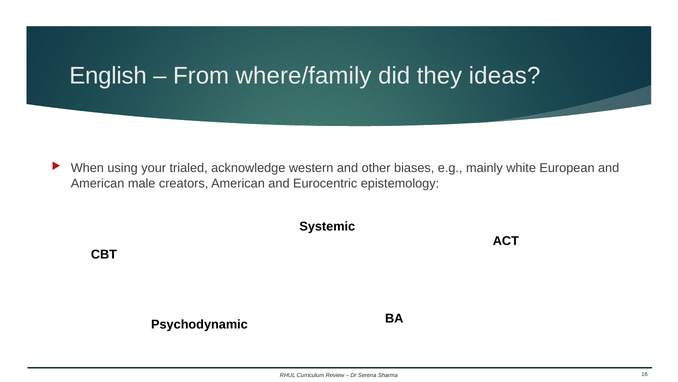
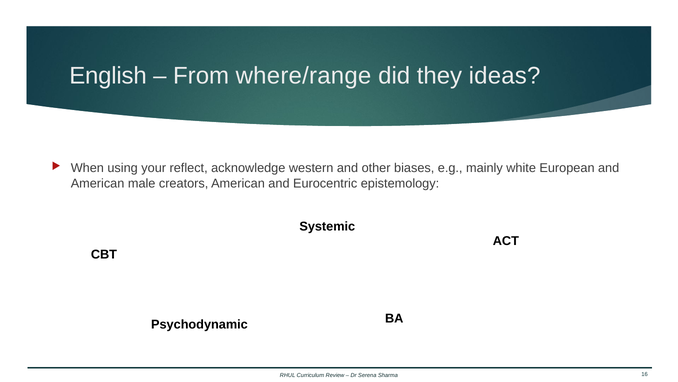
where/family: where/family -> where/range
trialed: trialed -> reflect
